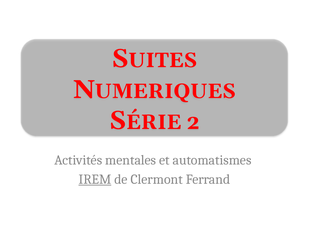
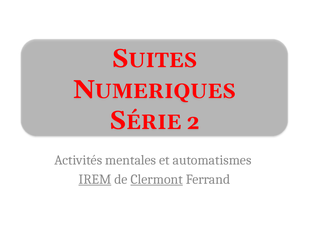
Clermont underline: none -> present
